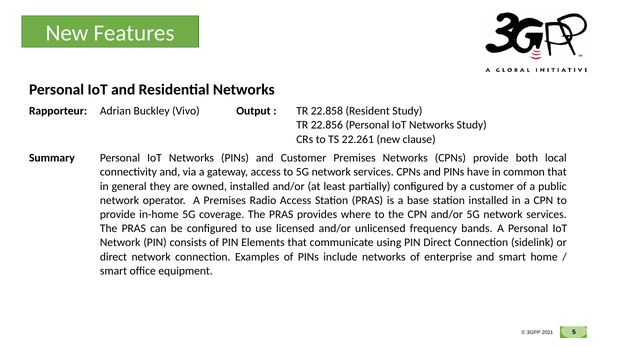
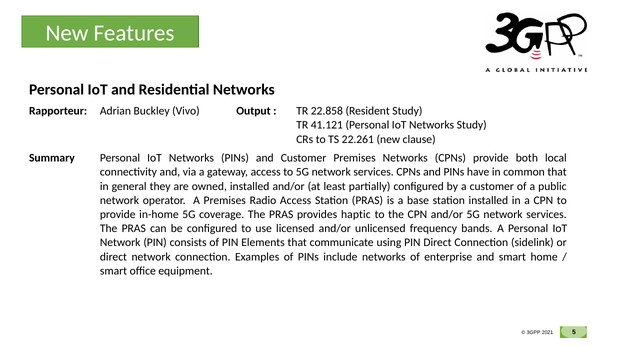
22.856: 22.856 -> 41.121
where: where -> haptic
